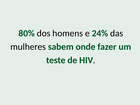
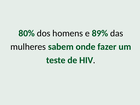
24%: 24% -> 89%
